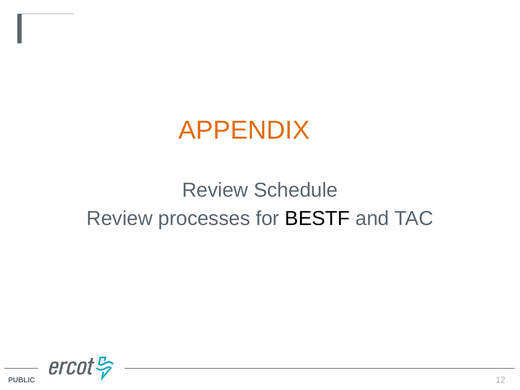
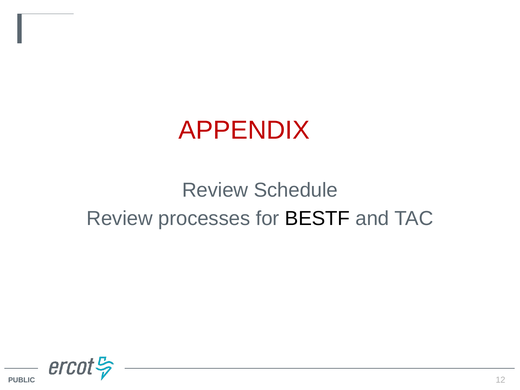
APPENDIX colour: orange -> red
